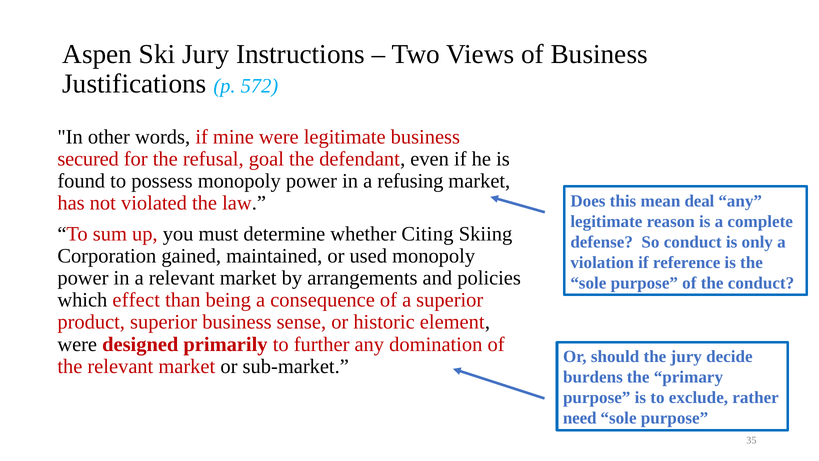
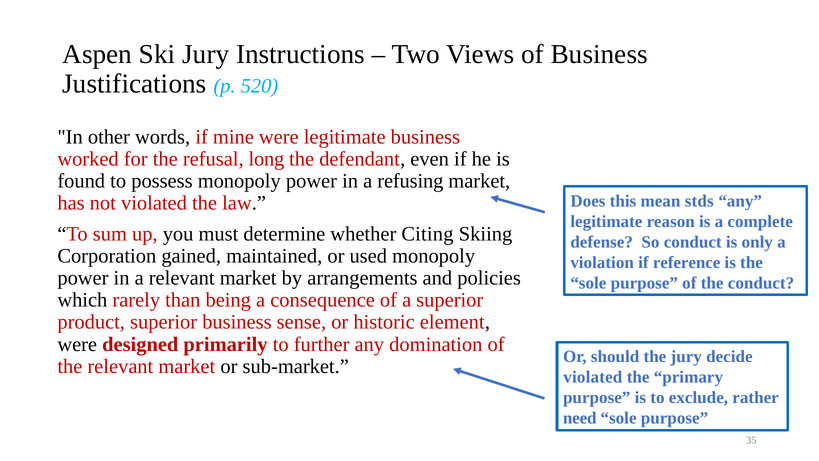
572: 572 -> 520
secured: secured -> worked
goal: goal -> long
deal: deal -> stds
effect: effect -> rarely
burdens at (593, 377): burdens -> violated
